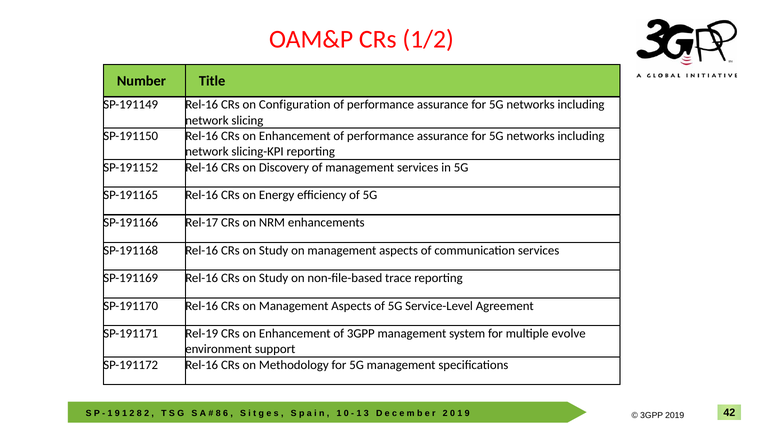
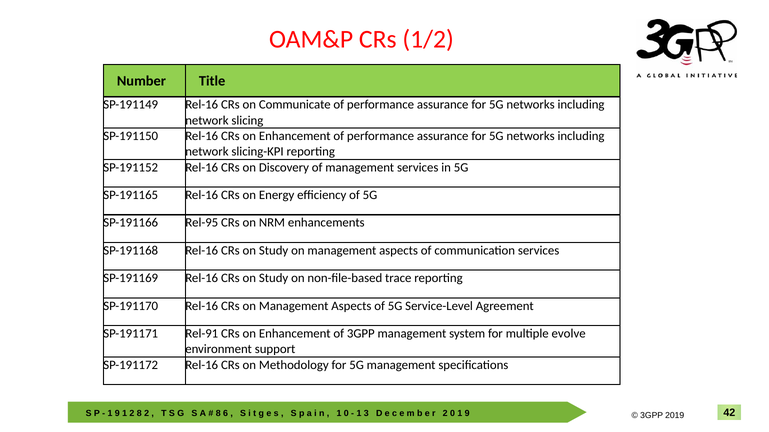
Configuration: Configuration -> Communicate
Rel-17: Rel-17 -> Rel-95
Rel-19: Rel-19 -> Rel-91
